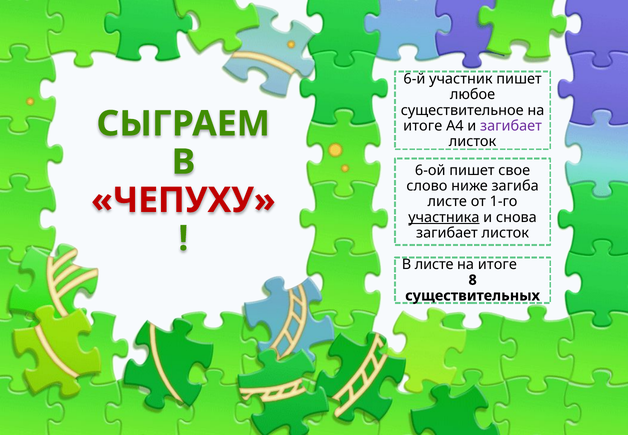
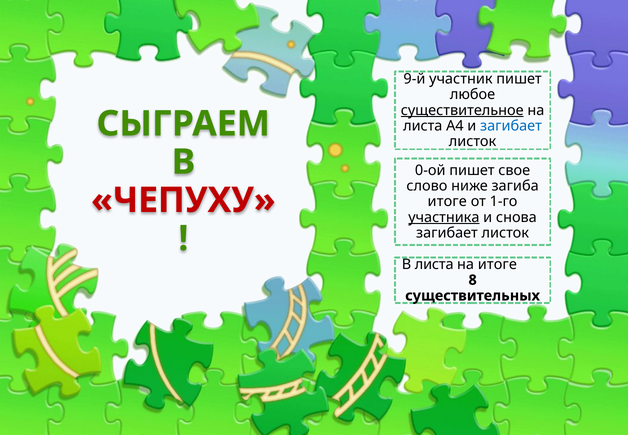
6-й: 6-й -> 9-й
существительное underline: none -> present
итоге at (423, 126): итоге -> листа
загибает at (511, 126) colour: purple -> blue
6-ой: 6-ой -> 0-ой
листе at (447, 202): листе -> итоге
В листе: листе -> листа
